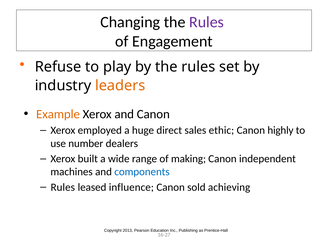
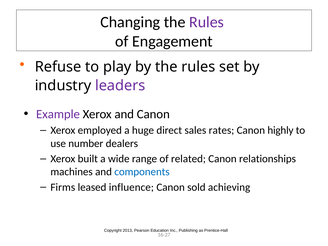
leaders colour: orange -> purple
Example colour: orange -> purple
ethic: ethic -> rates
making: making -> related
independent: independent -> relationships
Rules at (63, 187): Rules -> Firms
